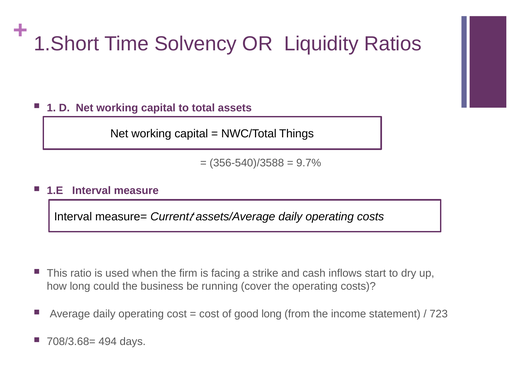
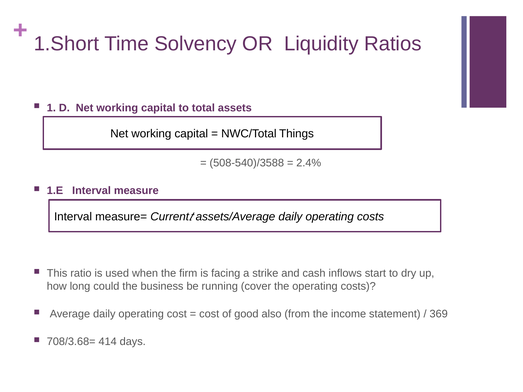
356-540)/3588: 356-540)/3588 -> 508-540)/3588
9.7%: 9.7% -> 2.4%
good long: long -> also
723: 723 -> 369
494: 494 -> 414
